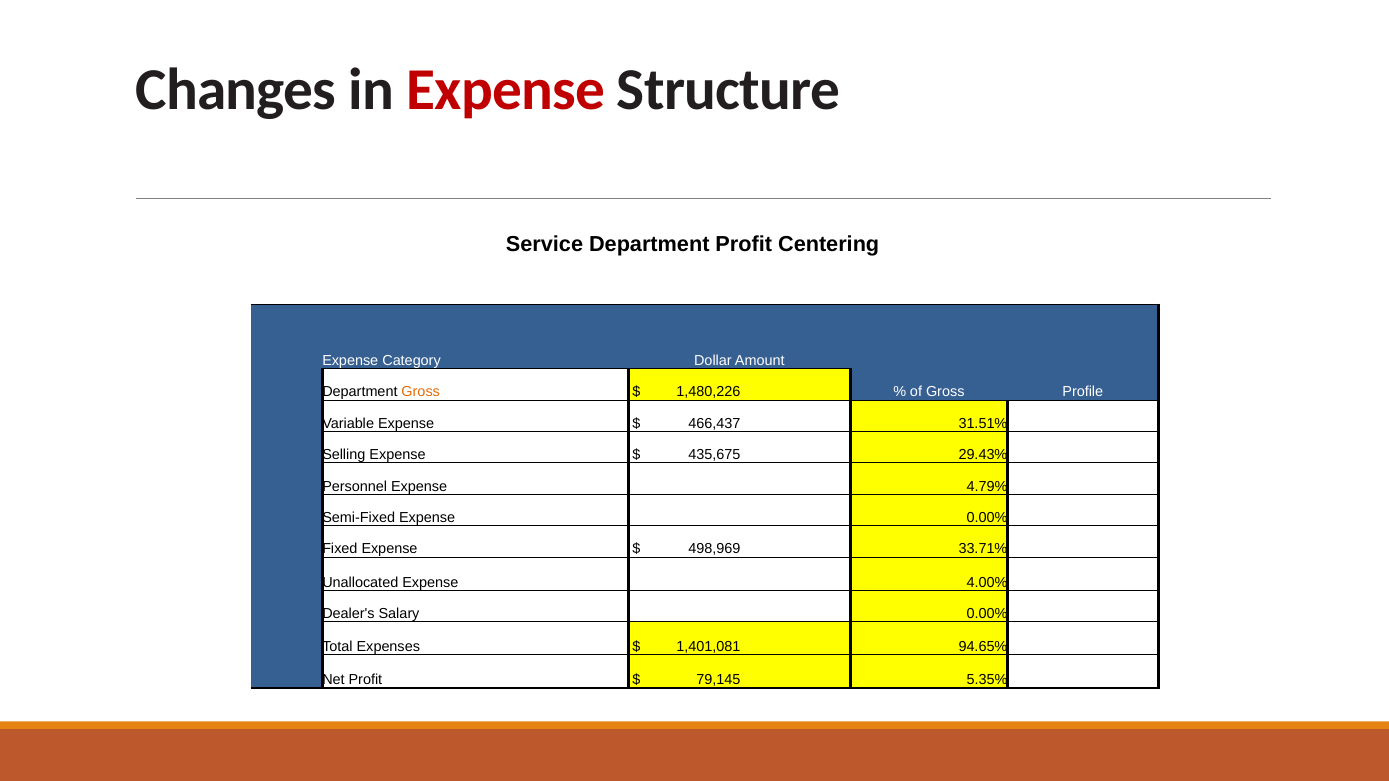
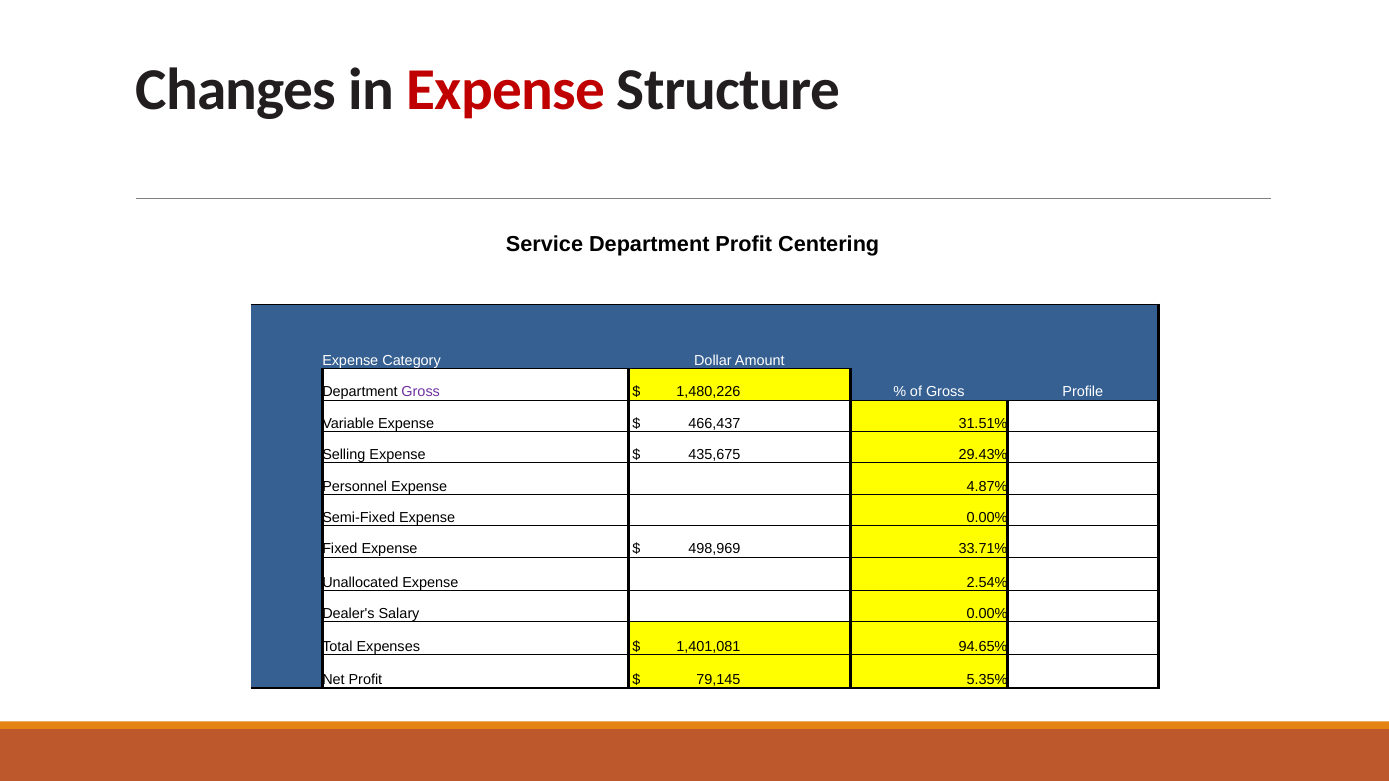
Gross at (421, 392) colour: orange -> purple
4.79%: 4.79% -> 4.87%
4.00%: 4.00% -> 2.54%
